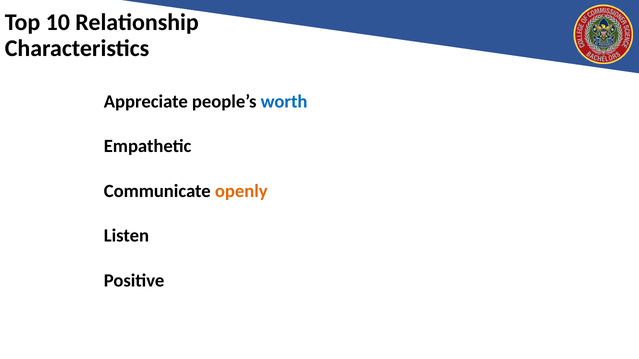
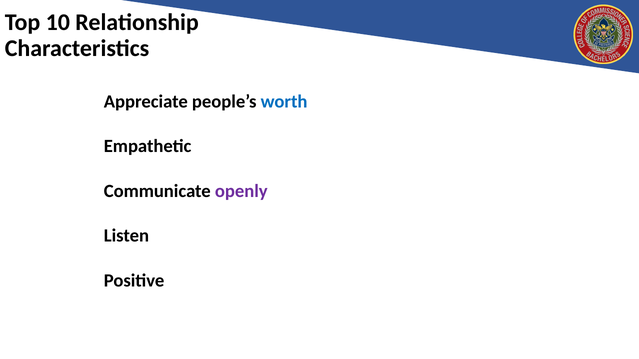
openly colour: orange -> purple
